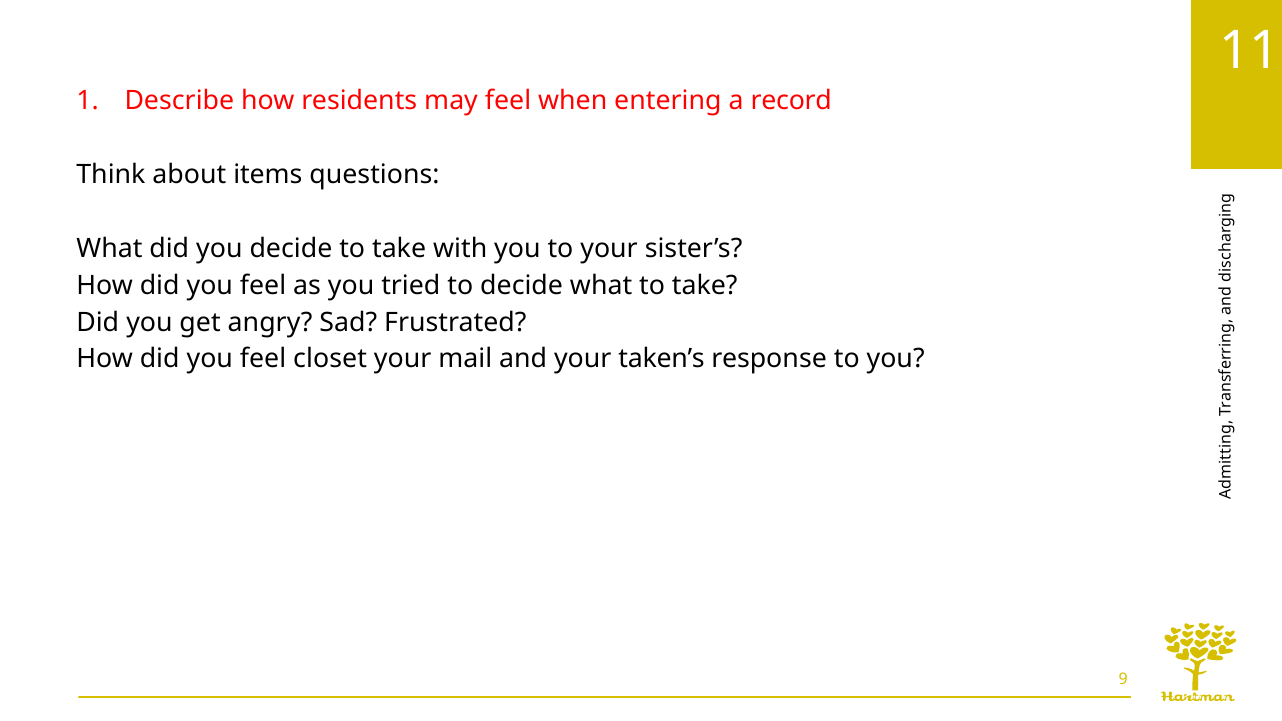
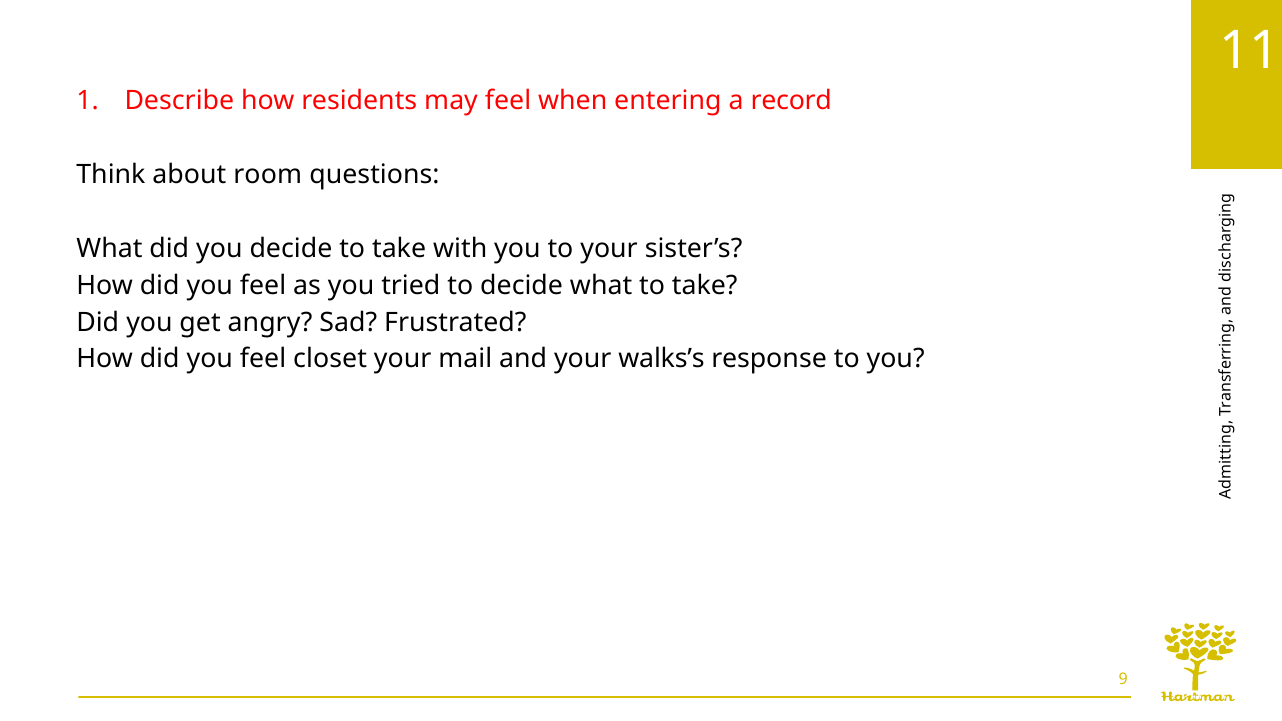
items: items -> room
taken’s: taken’s -> walks’s
